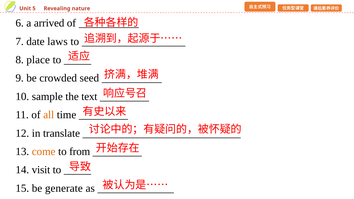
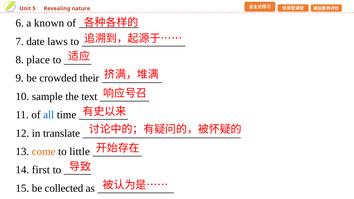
arrived: arrived -> known
seed: seed -> their
all colour: orange -> blue
from: from -> little
visit: visit -> first
generate: generate -> collected
